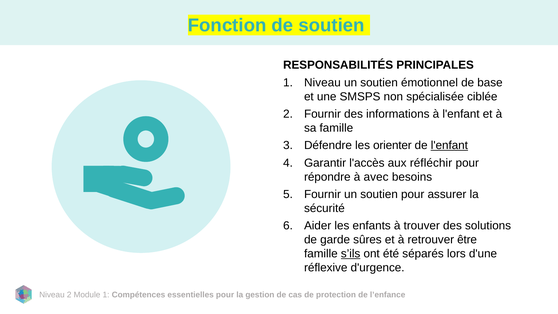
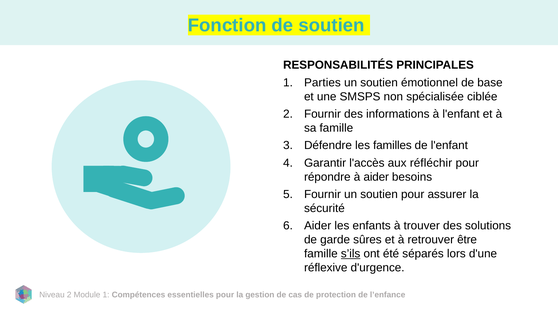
Niveau at (322, 83): Niveau -> Parties
orienter: orienter -> familles
l'enfant at (449, 145) underline: present -> none
à avec: avec -> aider
